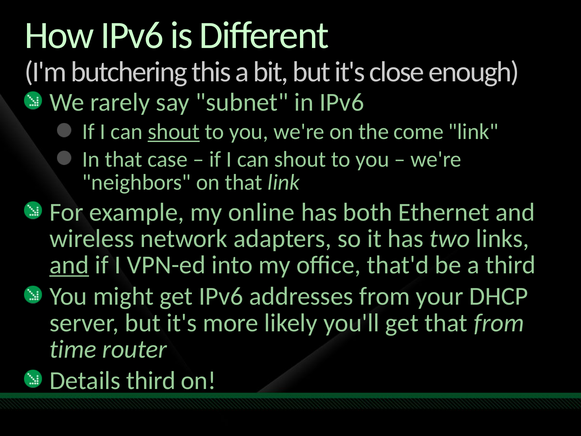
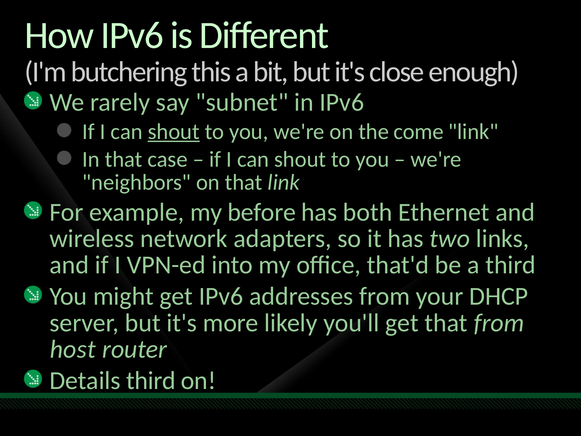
online: online -> before
and at (69, 265) underline: present -> none
time: time -> host
